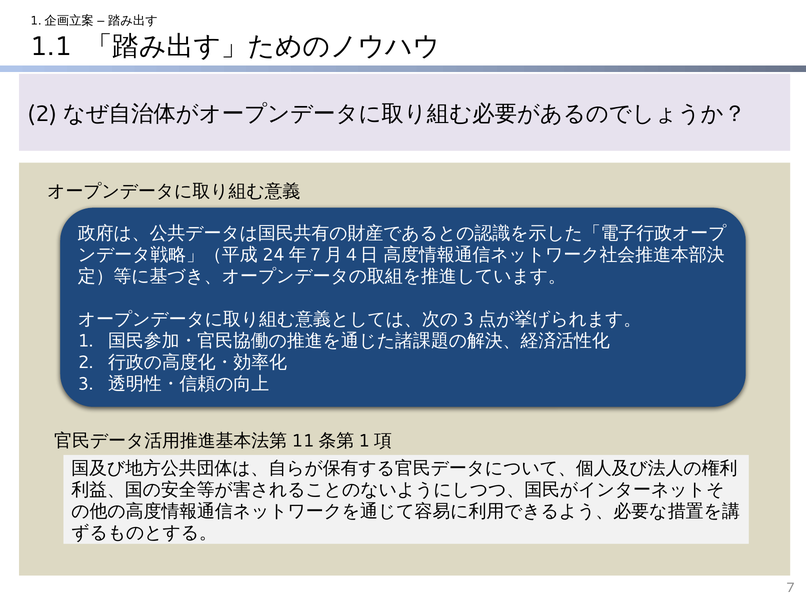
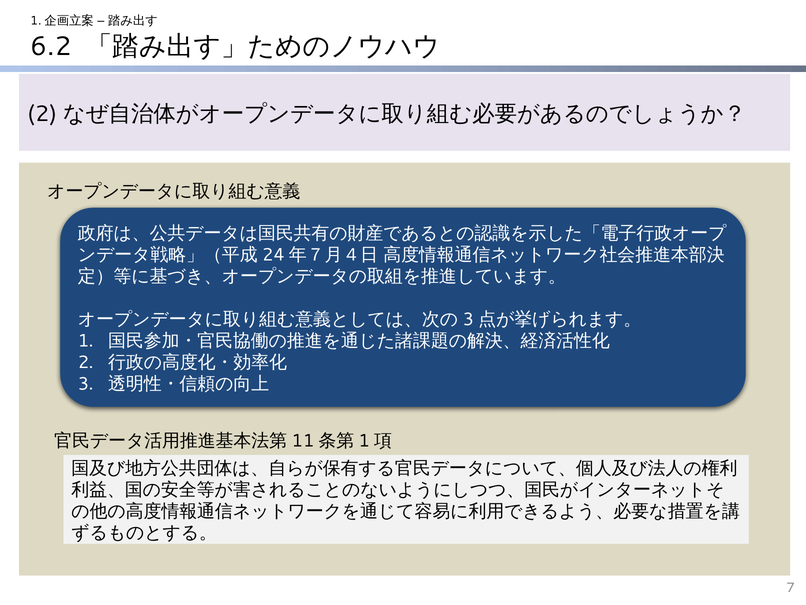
1.1: 1.1 -> 6.2
